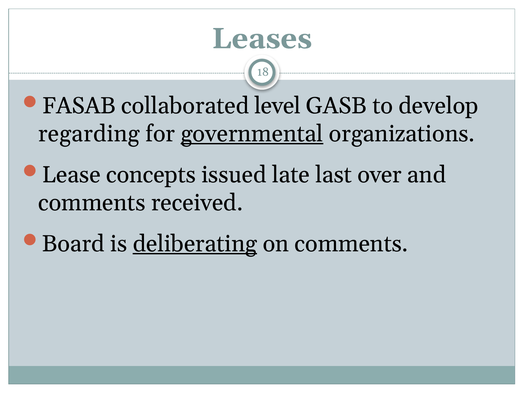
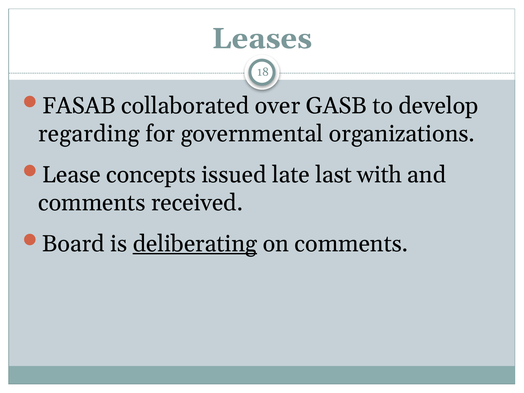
level: level -> over
governmental underline: present -> none
over: over -> with
